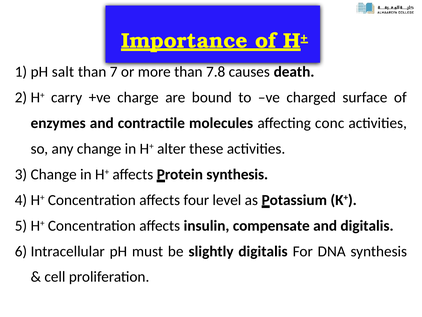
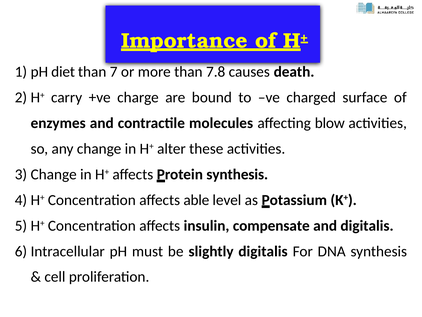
salt: salt -> diet
conc: conc -> blow
four: four -> able
